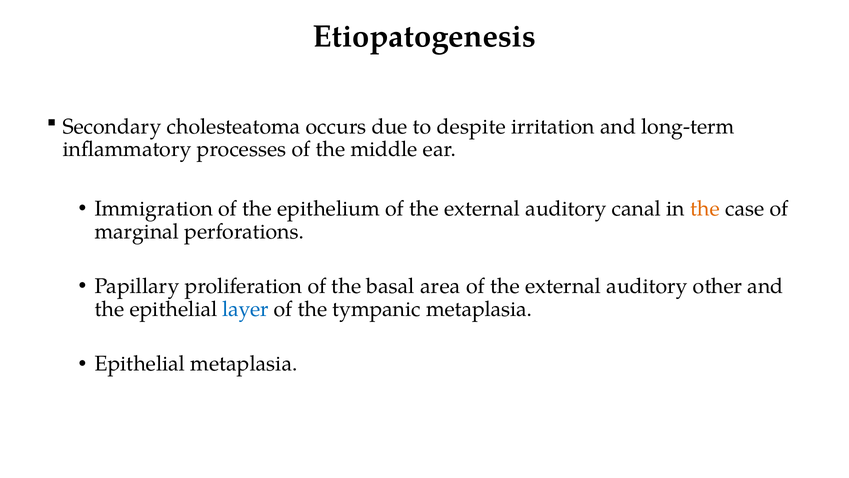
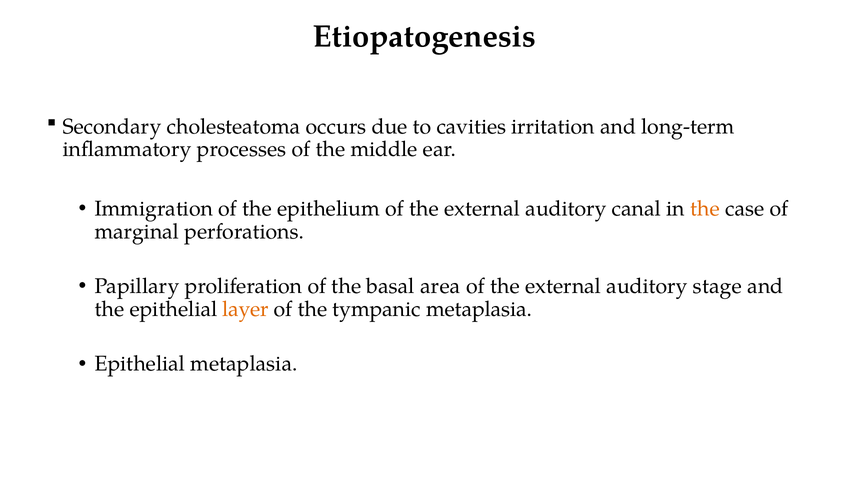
despite: despite -> cavities
other: other -> stage
layer colour: blue -> orange
